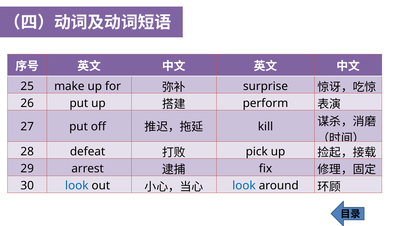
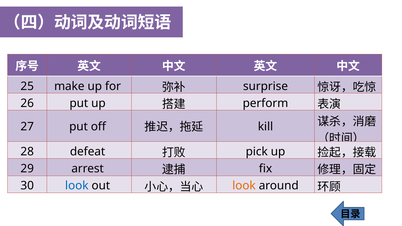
look at (244, 186) colour: blue -> orange
